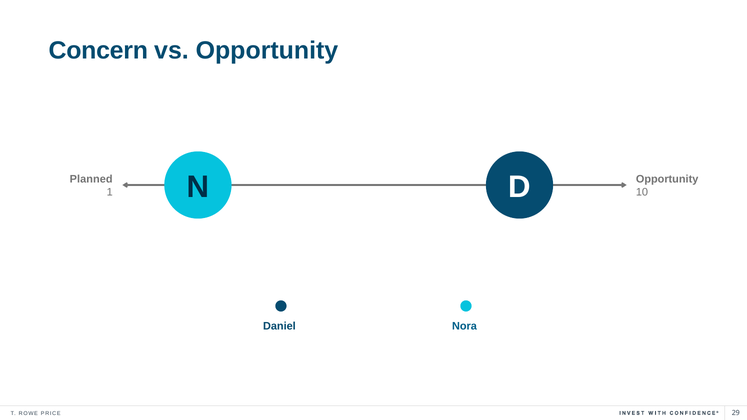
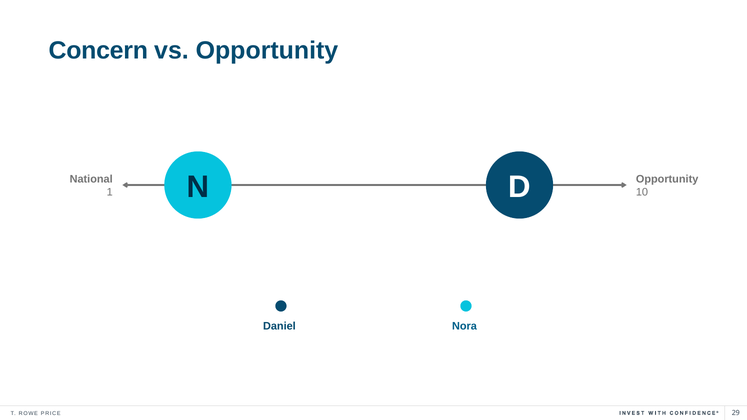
Planned: Planned -> National
